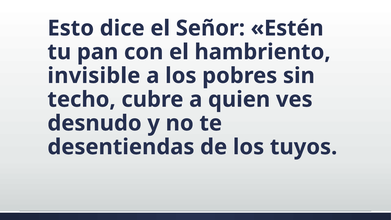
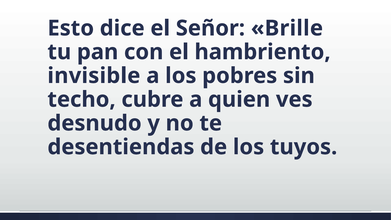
Estén: Estén -> Brille
